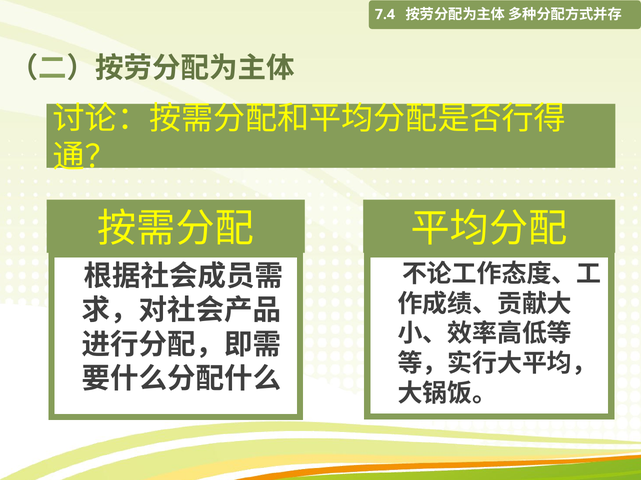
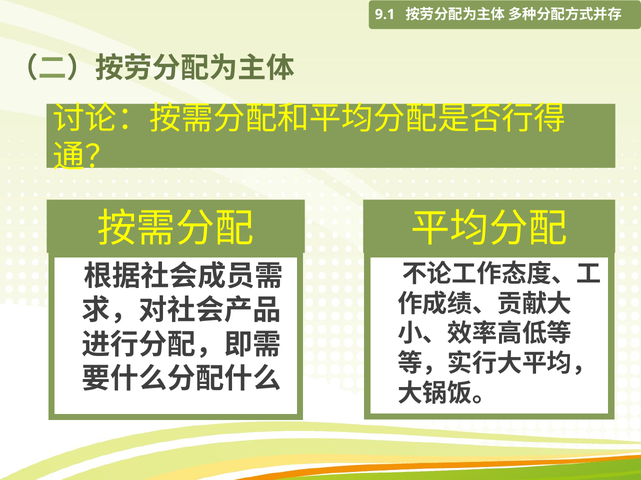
7.4: 7.4 -> 9.1
